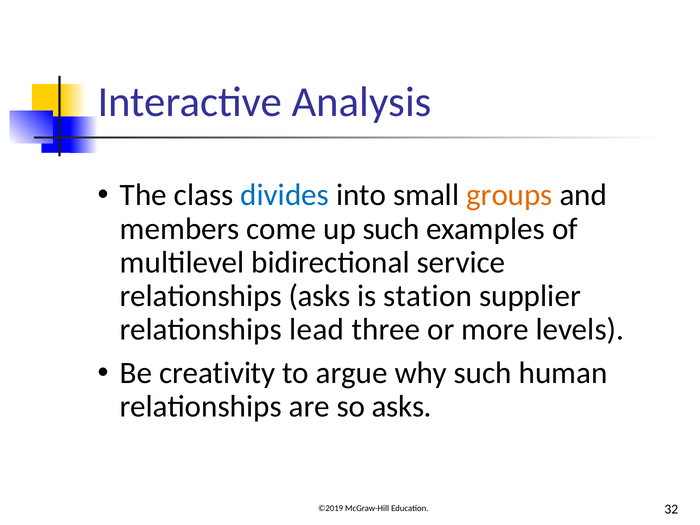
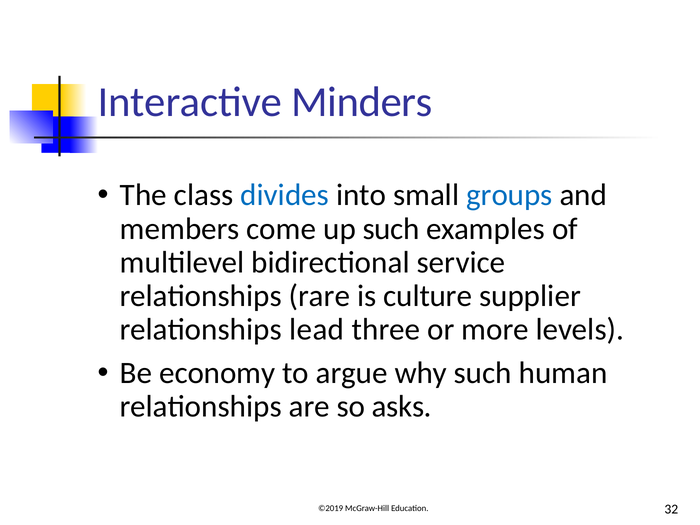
Analysis: Analysis -> Minders
groups colour: orange -> blue
relationships asks: asks -> rare
station: station -> culture
creativity: creativity -> economy
